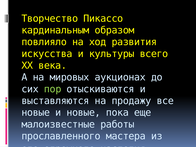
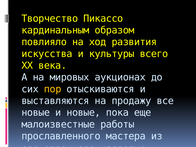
пор colour: light green -> yellow
